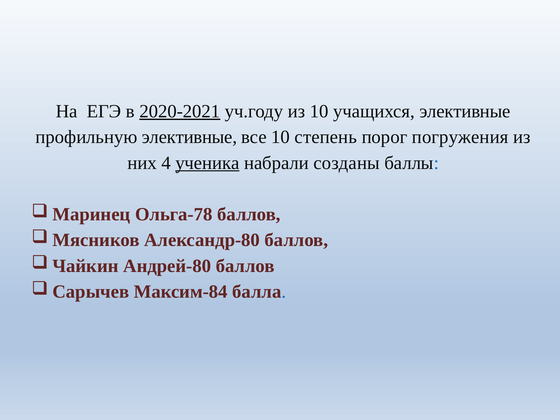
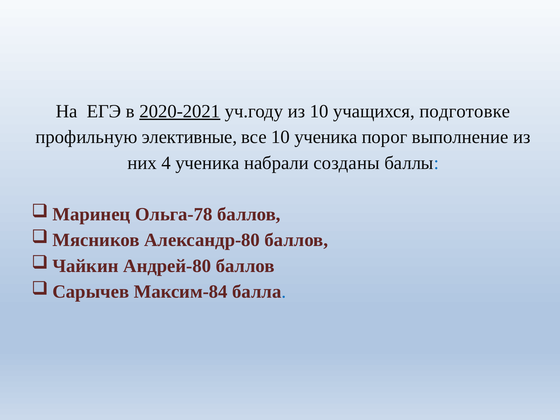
учащихся элективные: элективные -> подготовке
10 степень: степень -> ученика
погружения: погружения -> выполнение
ученика at (207, 163) underline: present -> none
